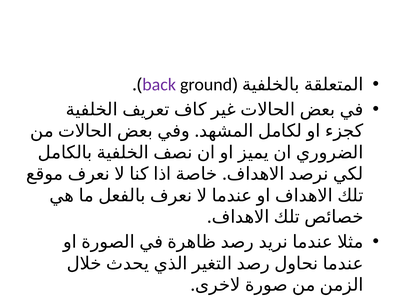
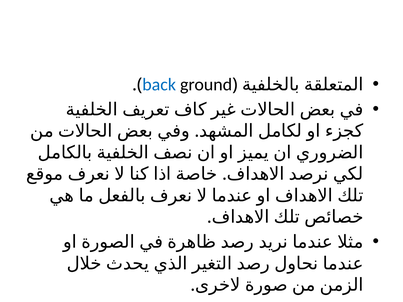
back colour: purple -> blue
